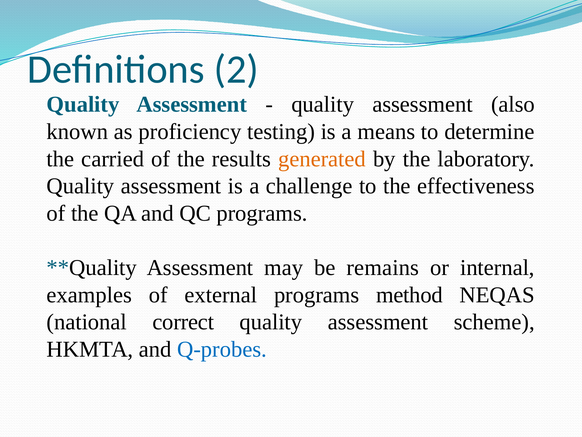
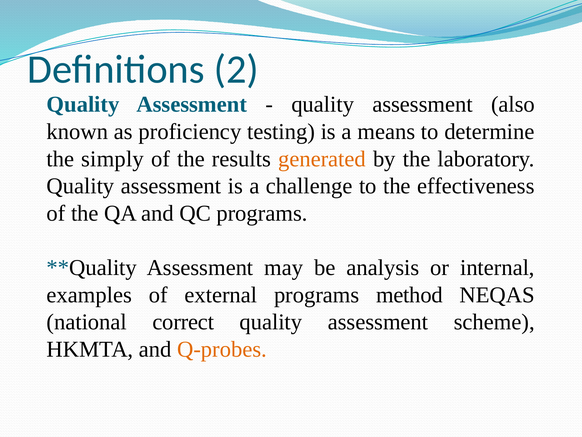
carried: carried -> simply
remains: remains -> analysis
Q-probes colour: blue -> orange
